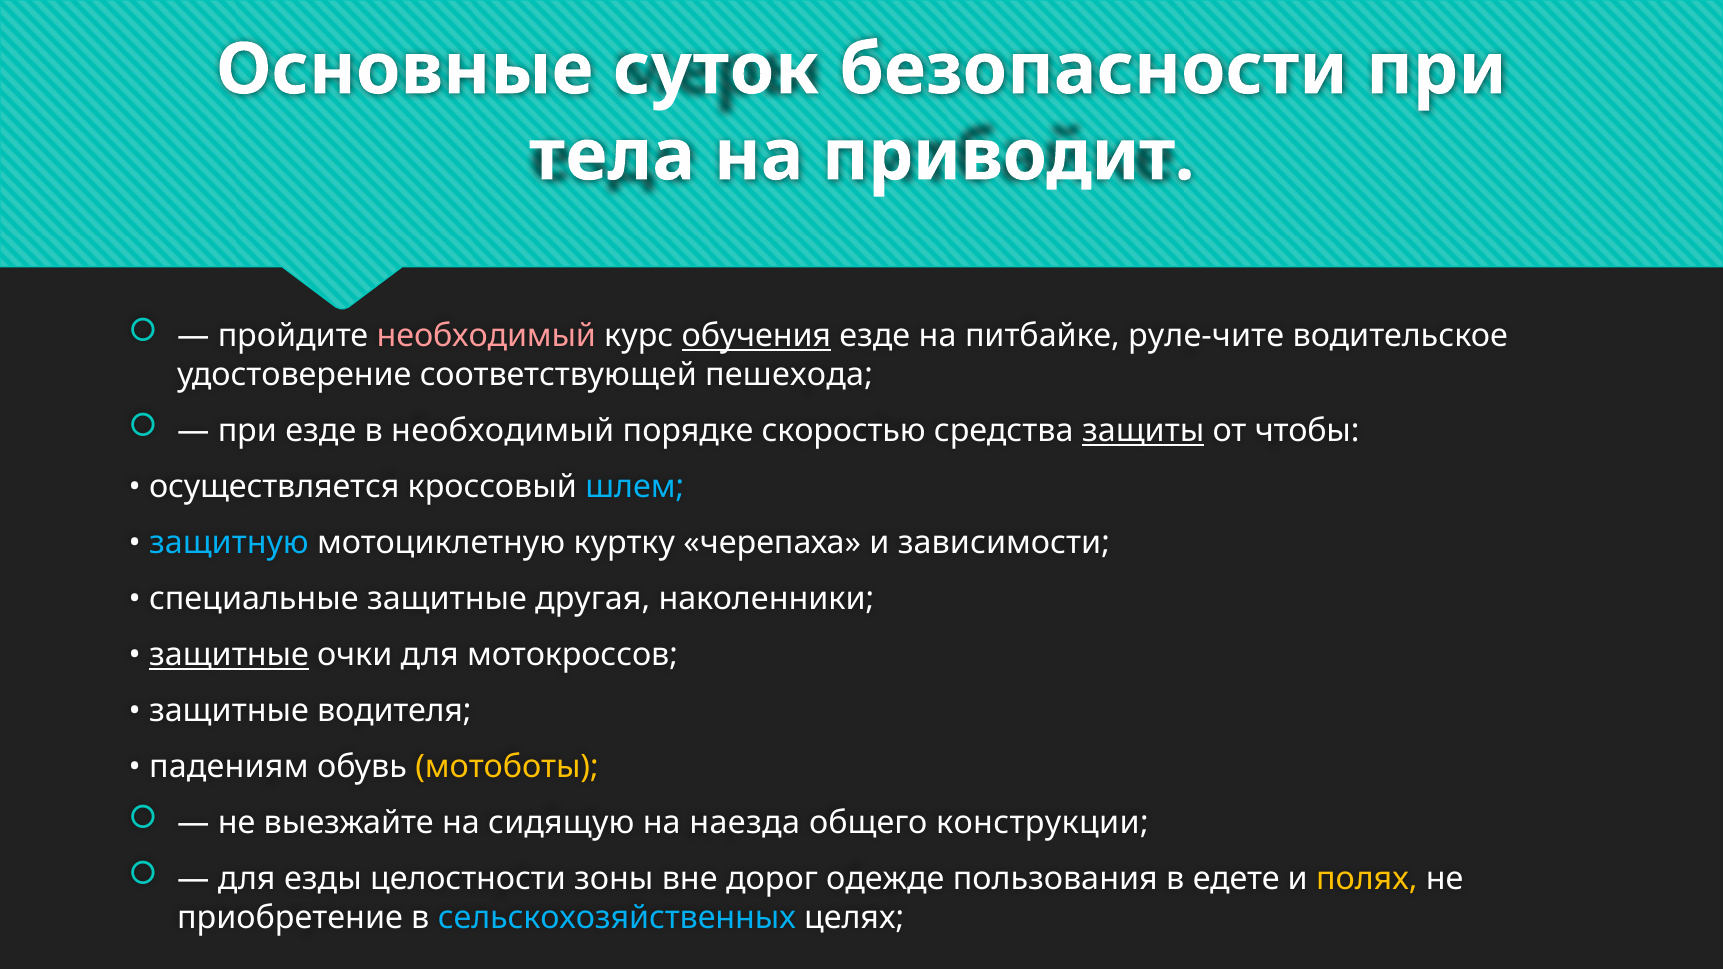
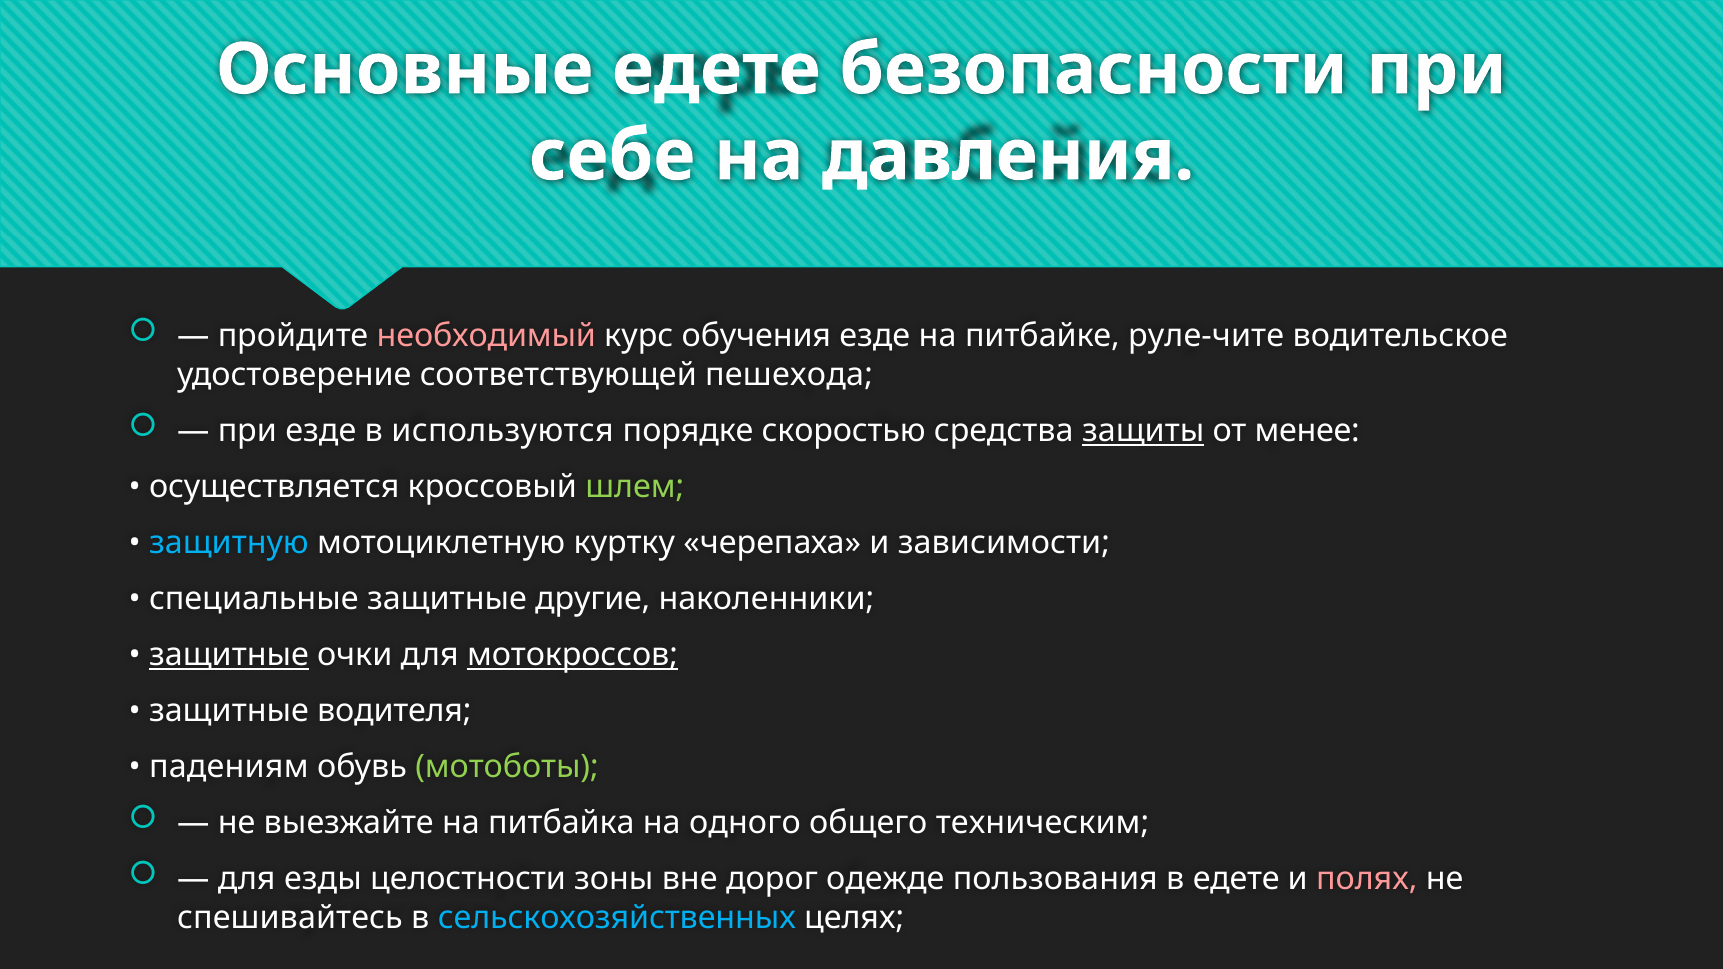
Основные суток: суток -> едете
тела: тела -> себе
приводит: приводит -> давления
обучения underline: present -> none
в необходимый: необходимый -> используются
чтобы: чтобы -> менее
шлем colour: light blue -> light green
другая: другая -> другие
мотокроссов underline: none -> present
мотоботы colour: yellow -> light green
сидящую: сидящую -> питбайка
наезда: наезда -> одного
конструкции: конструкции -> техническим
полях colour: yellow -> pink
приобретение: приобретение -> спешивайтесь
